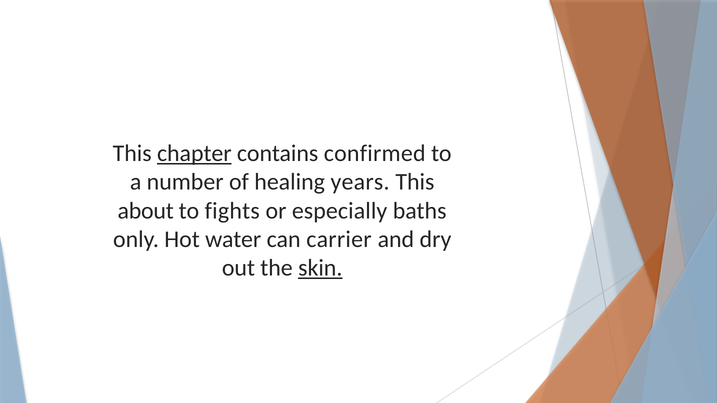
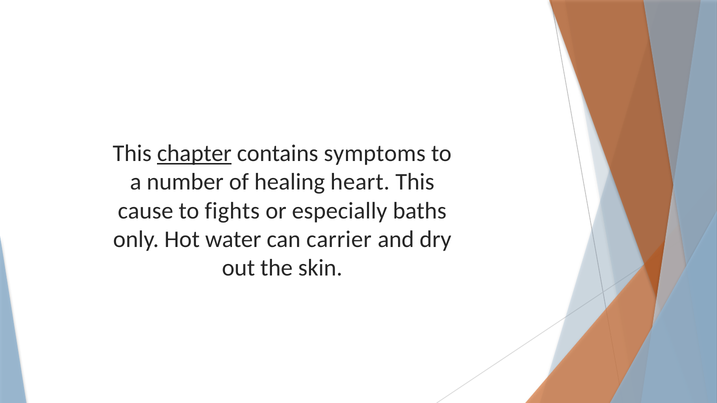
confirmed: confirmed -> symptoms
years: years -> heart
about: about -> cause
skin underline: present -> none
